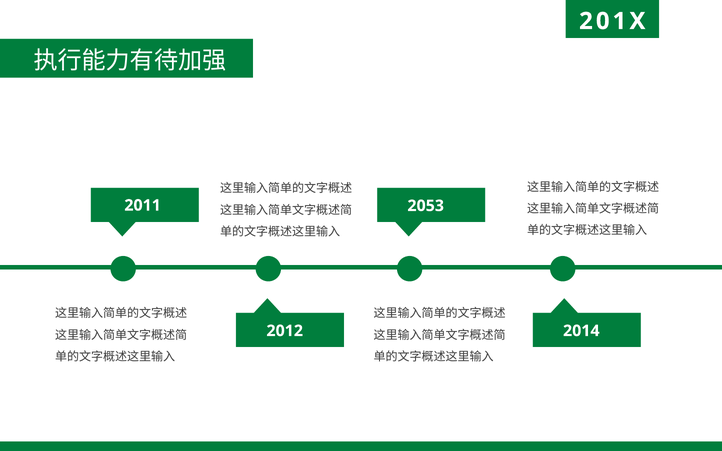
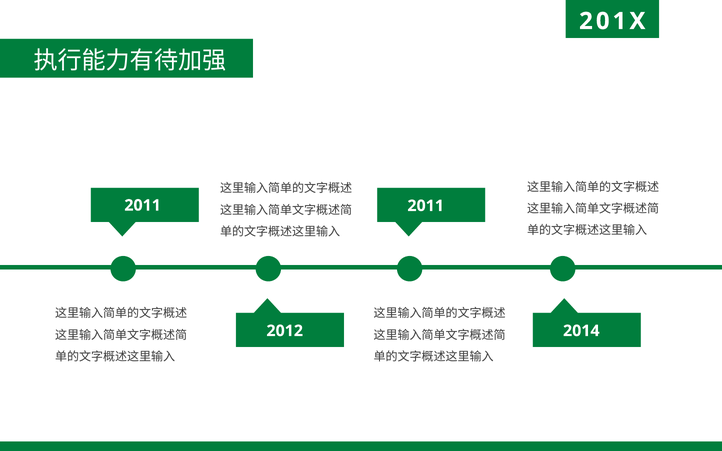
2053 at (426, 206): 2053 -> 2011
